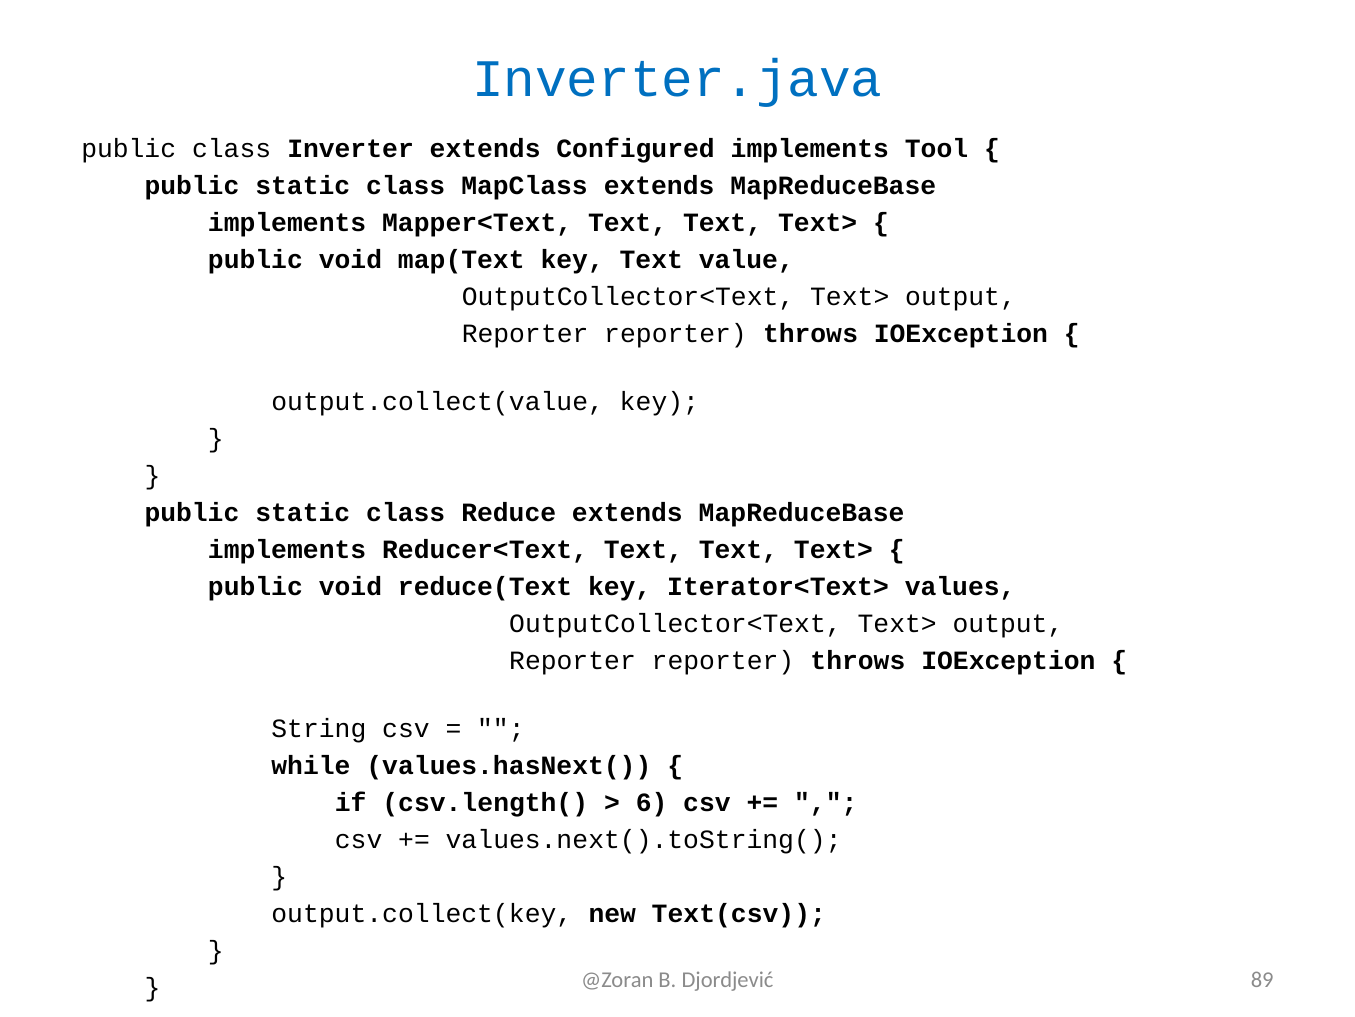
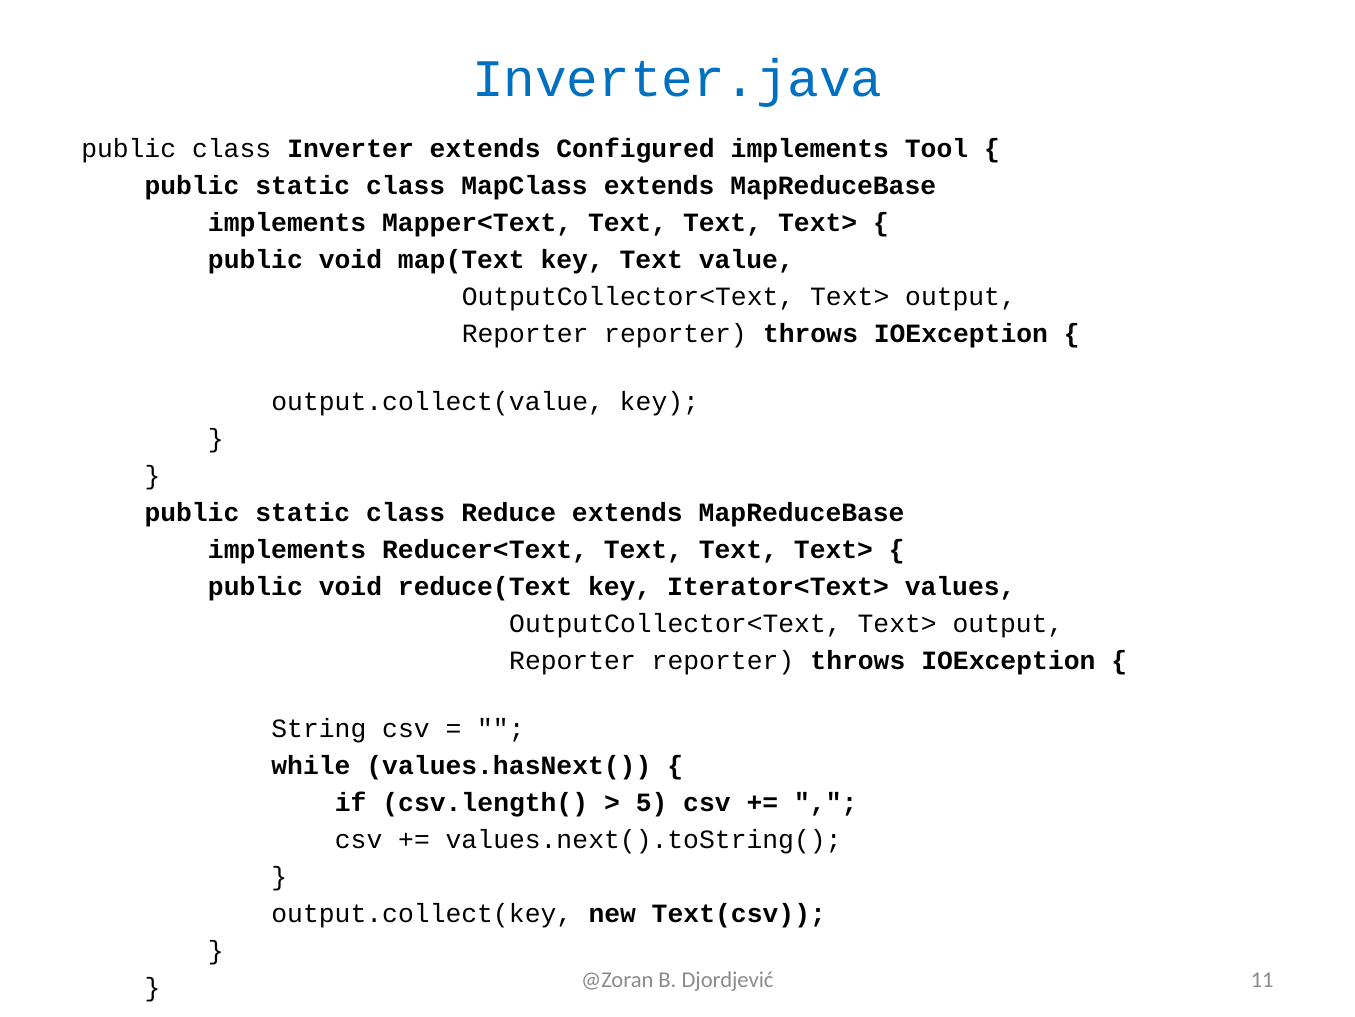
6: 6 -> 5
89: 89 -> 11
